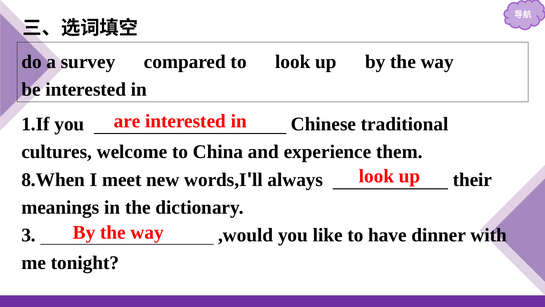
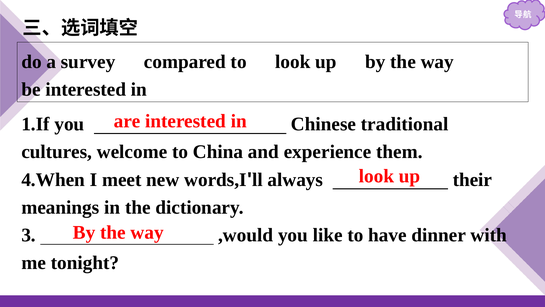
8.When: 8.When -> 4.When
